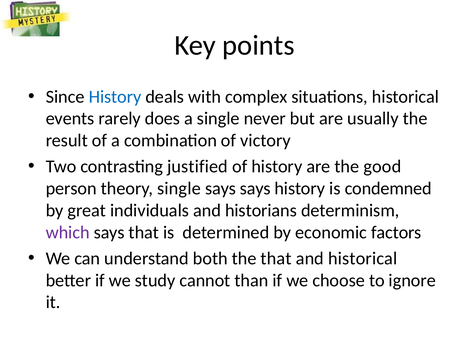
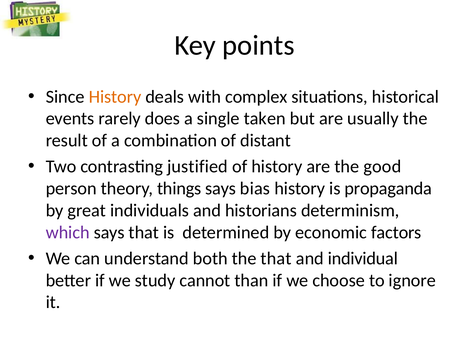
History at (115, 97) colour: blue -> orange
never: never -> taken
victory: victory -> distant
theory single: single -> things
says says: says -> bias
condemned: condemned -> propaganda
and historical: historical -> individual
